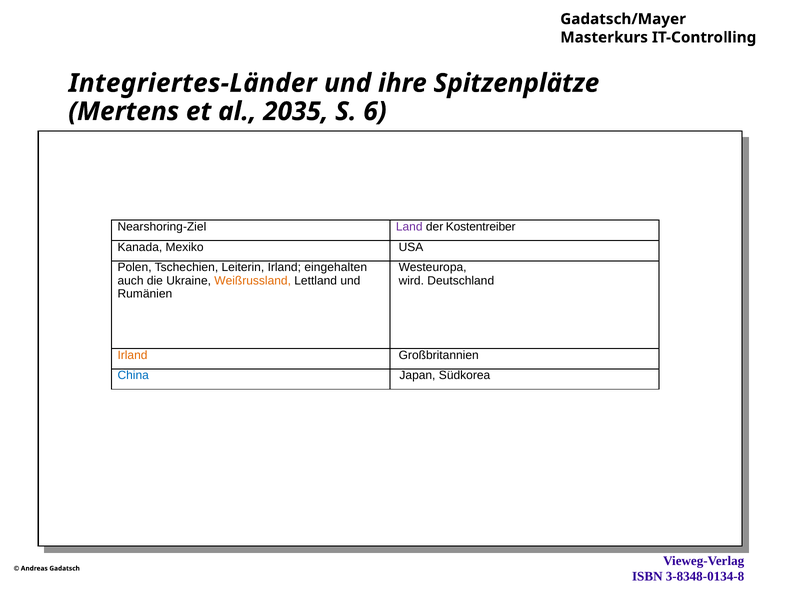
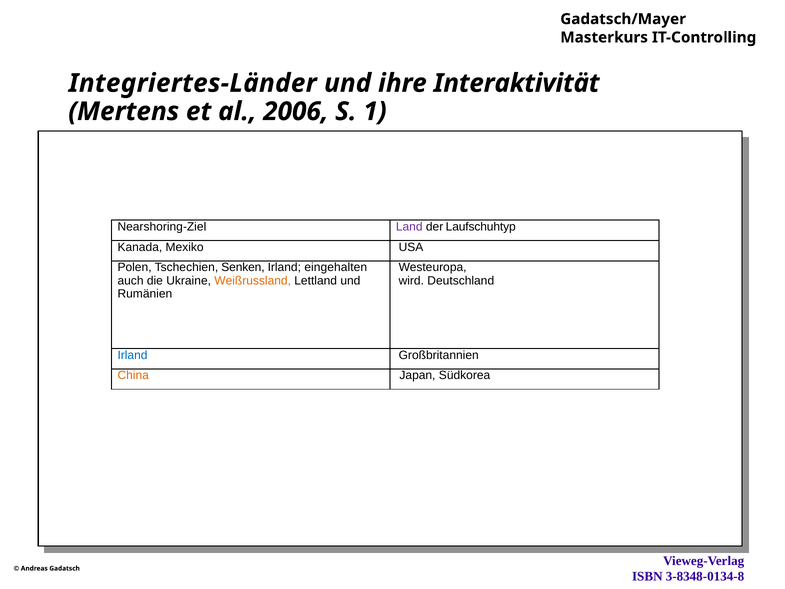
Spitzenplätze: Spitzenplätze -> Interaktivität
2035: 2035 -> 2006
6: 6 -> 1
Kostentreiber: Kostentreiber -> Laufschuhtyp
Leiterin: Leiterin -> Senken
Irland at (133, 355) colour: orange -> blue
China colour: blue -> orange
